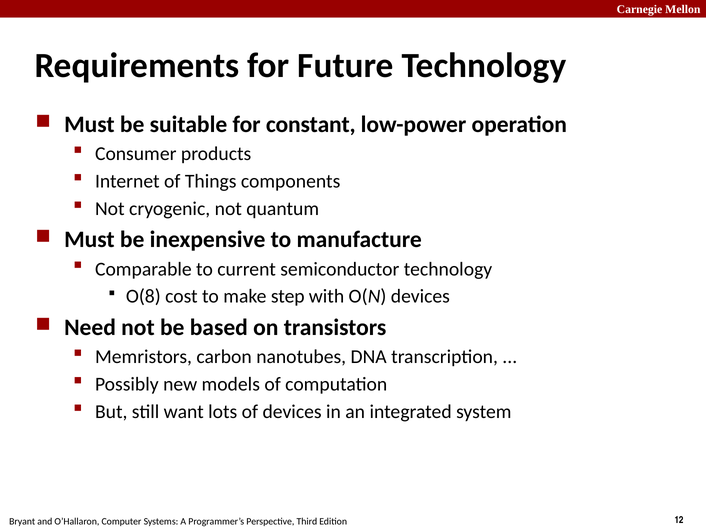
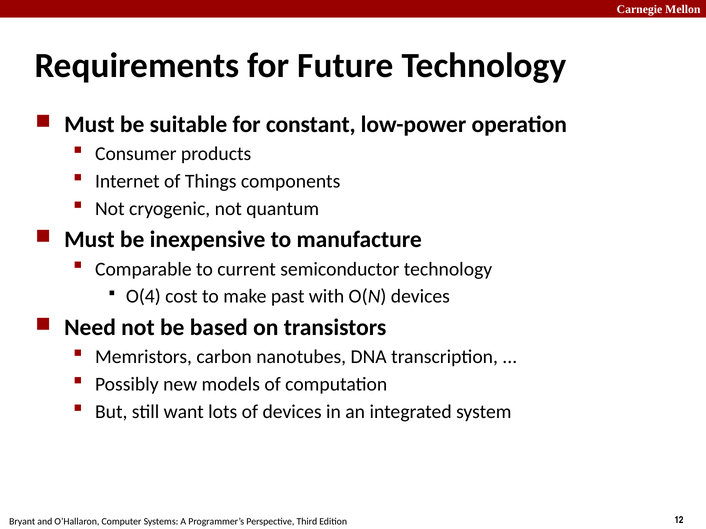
O(8: O(8 -> O(4
step: step -> past
